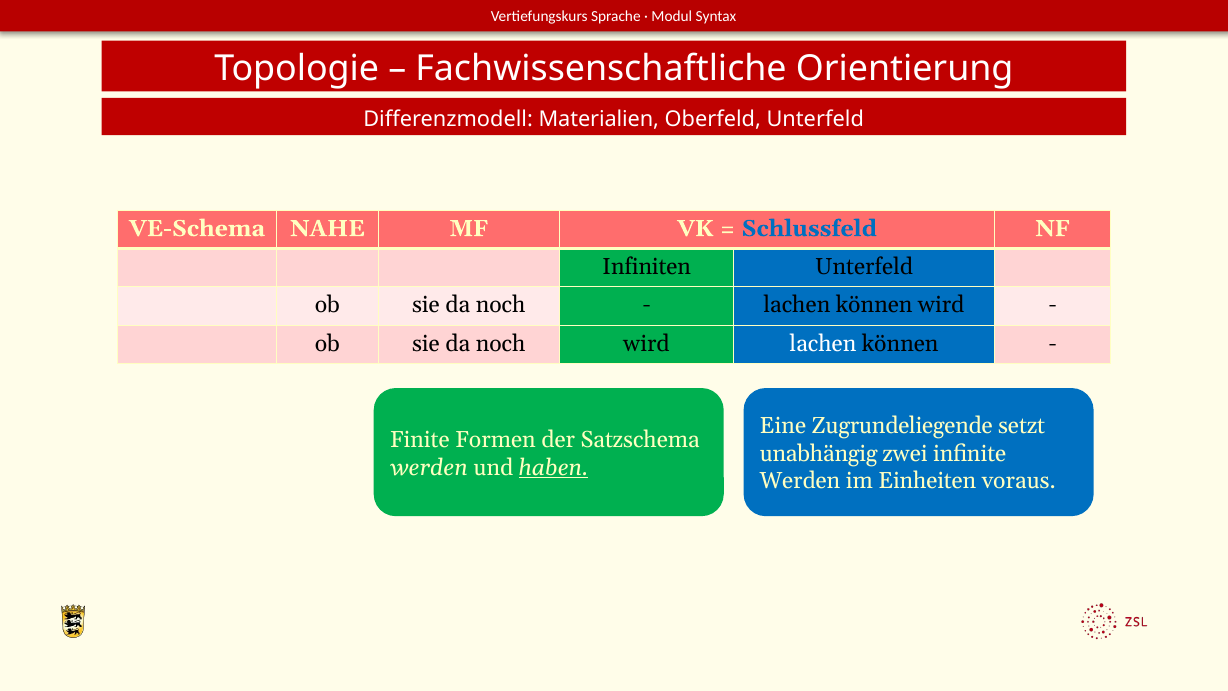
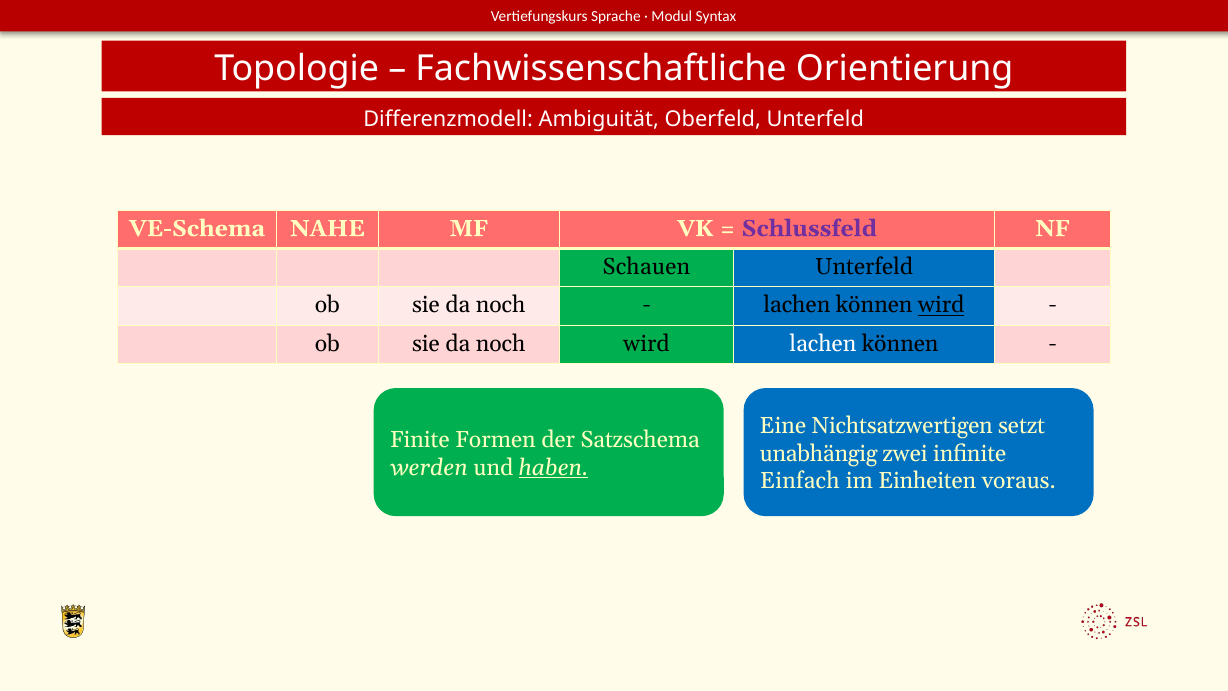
Materialien: Materialien -> Ambiguität
Schlussfeld colour: blue -> purple
Infiniten: Infiniten -> Schauen
wird at (941, 305) underline: none -> present
Zugrundeliegende: Zugrundeliegende -> Nichtsatzwertigen
Werden at (800, 481): Werden -> Einfach
